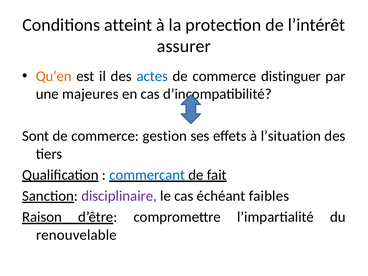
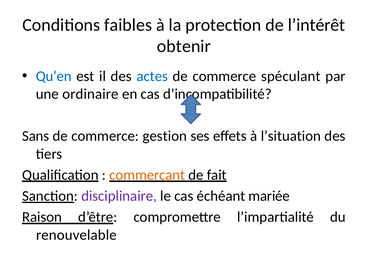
atteint: atteint -> faibles
assurer: assurer -> obtenir
Qu’en colour: orange -> blue
distinguer: distinguer -> spéculant
majeures: majeures -> ordinaire
Sont: Sont -> Sans
commerçant colour: blue -> orange
faibles: faibles -> mariée
